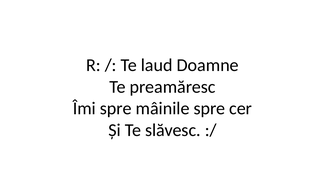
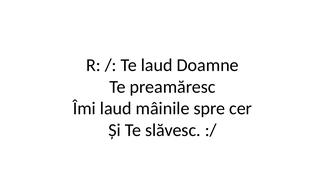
Îmi spre: spre -> laud
